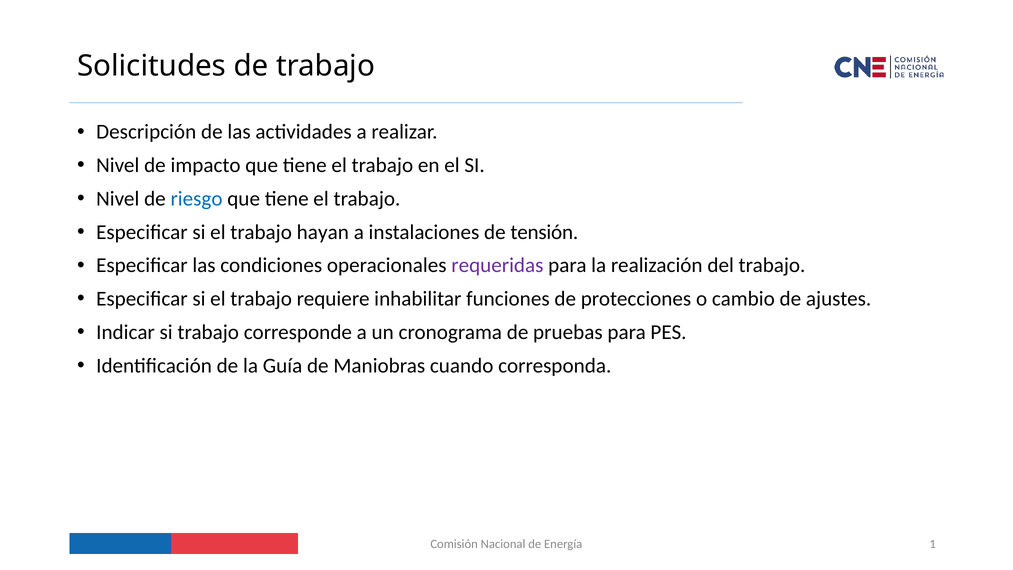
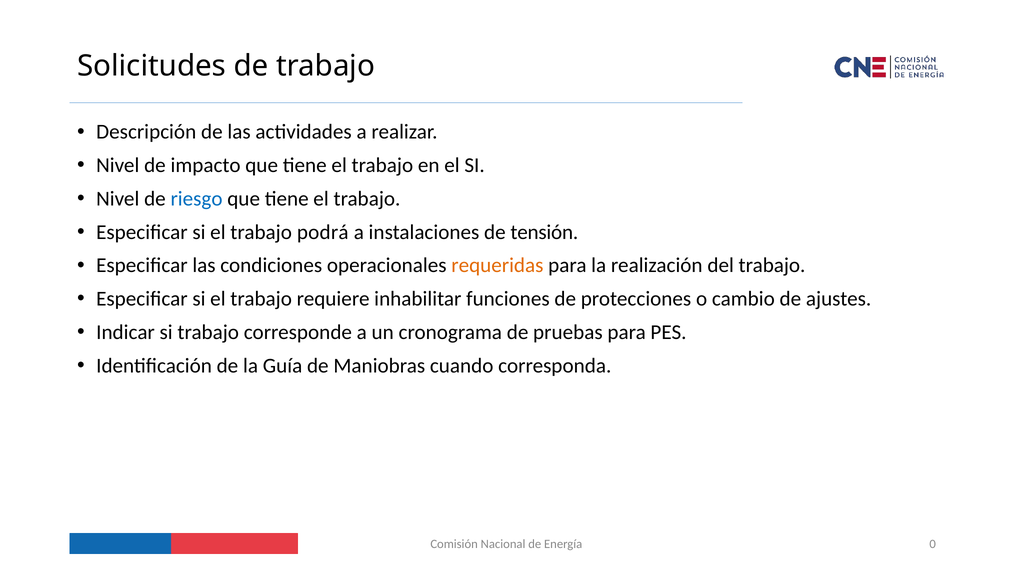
hayan: hayan -> podrá
requeridas colour: purple -> orange
1: 1 -> 0
